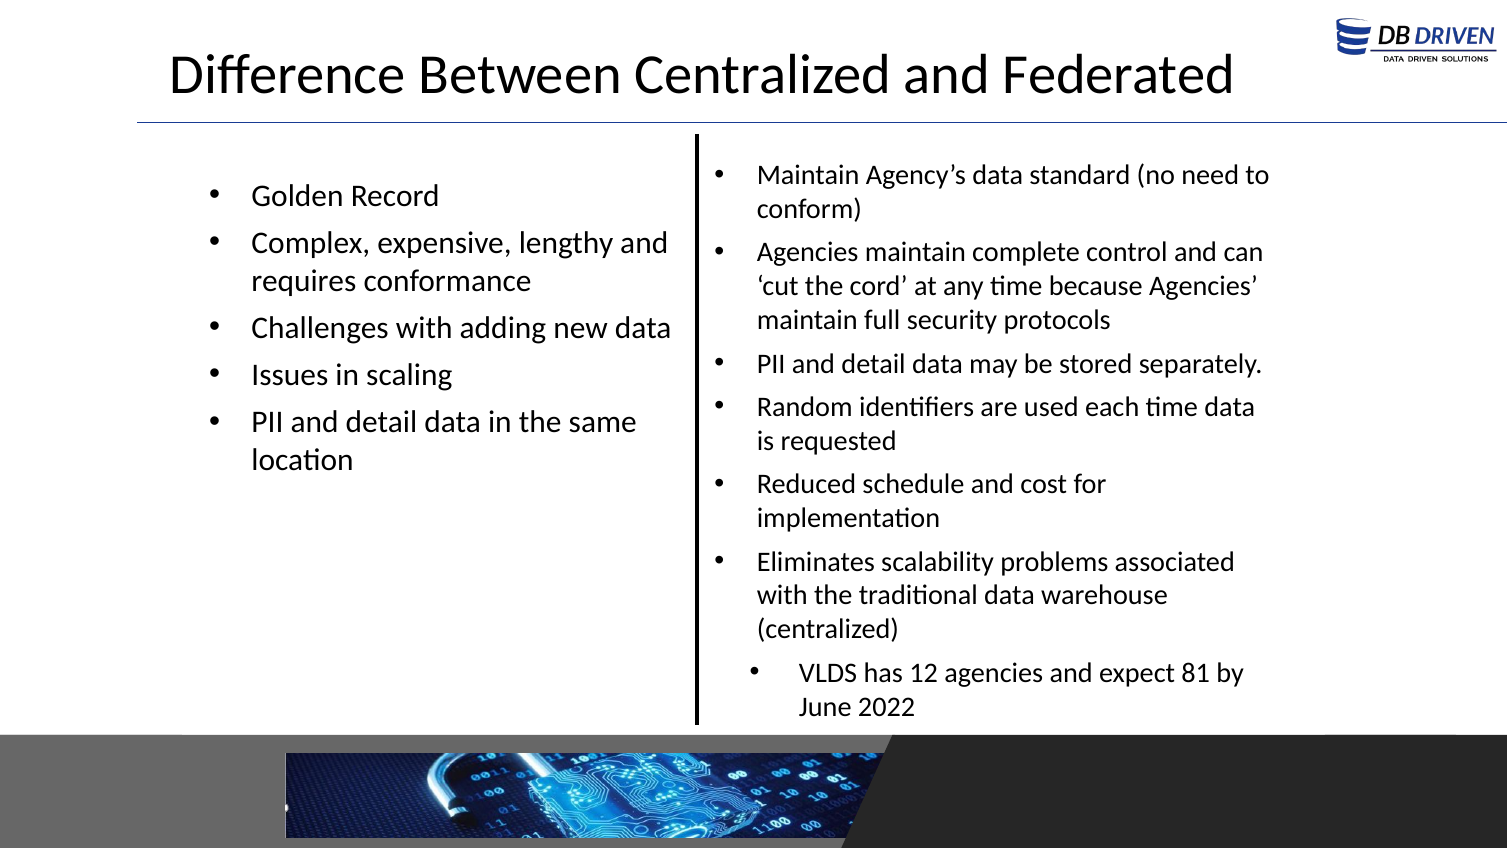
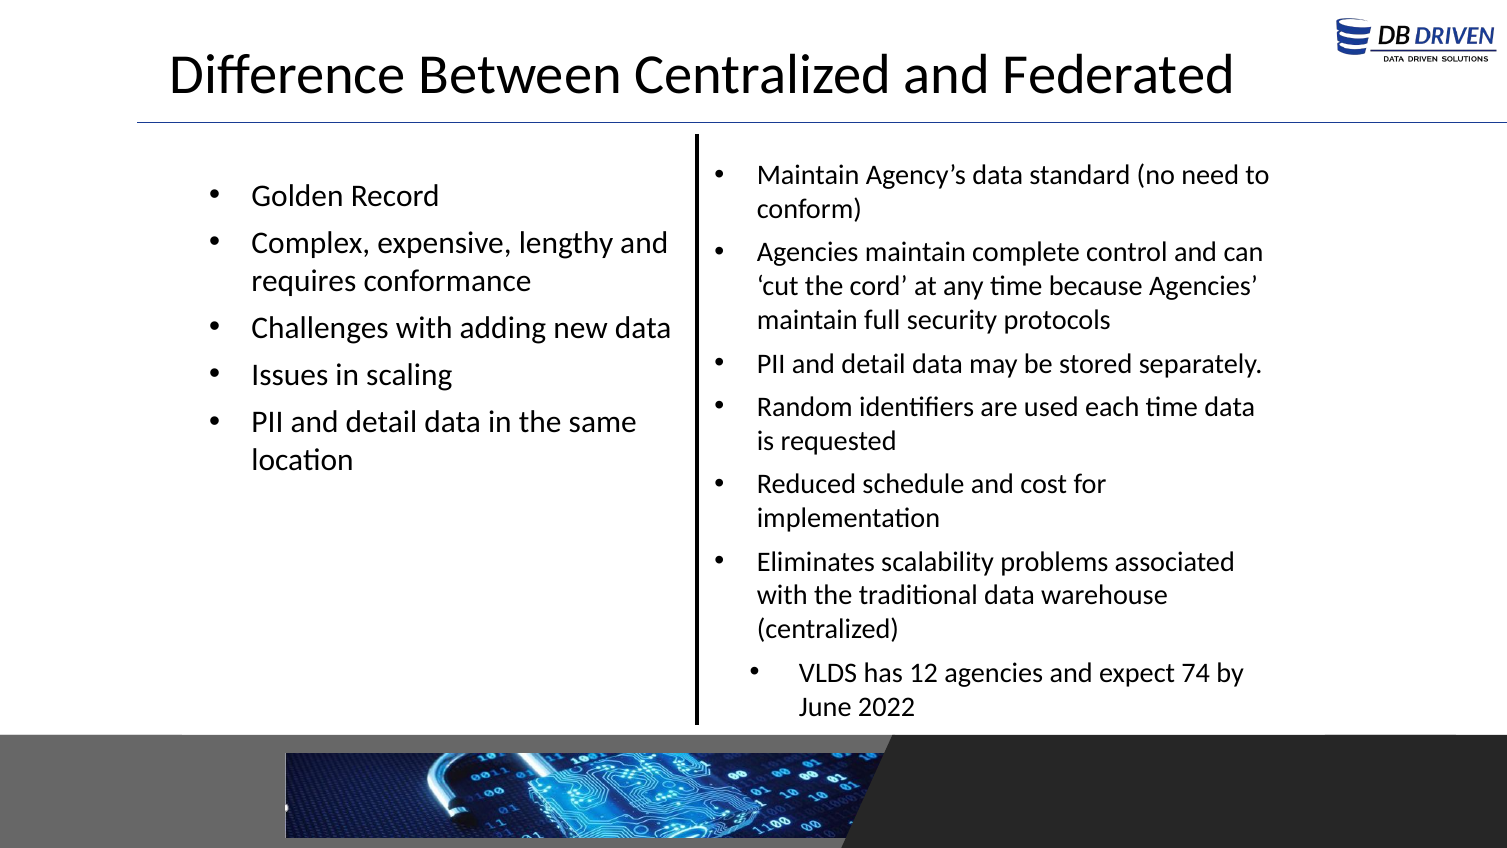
81: 81 -> 74
